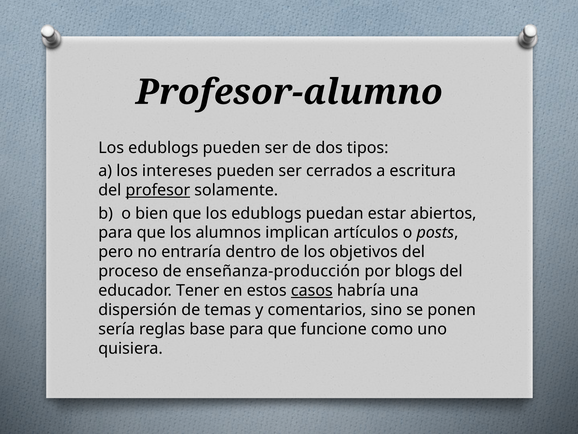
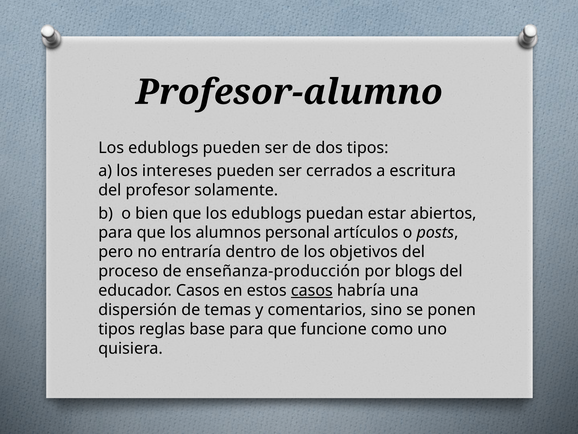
profesor underline: present -> none
implican: implican -> personal
educador Tener: Tener -> Casos
sería at (117, 329): sería -> tipos
